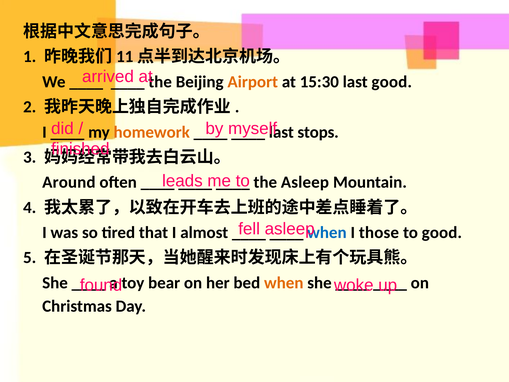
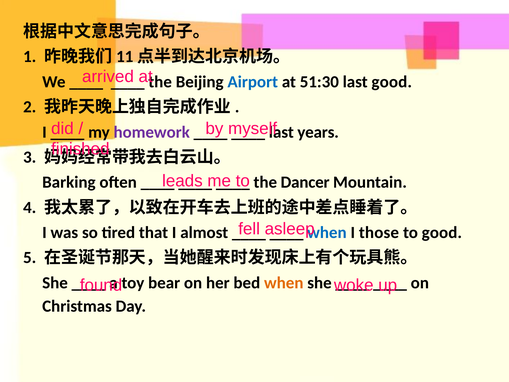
Airport colour: orange -> blue
15:30: 15:30 -> 51:30
homework colour: orange -> purple
stops: stops -> years
Around: Around -> Barking
the Asleep: Asleep -> Dancer
